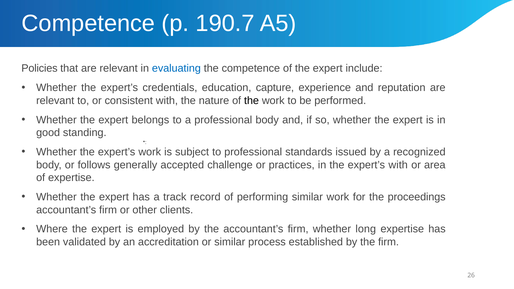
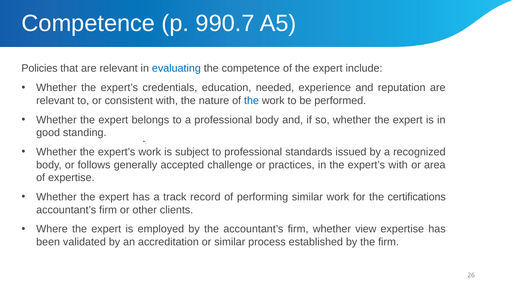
190.7: 190.7 -> 990.7
capture: capture -> needed
the at (251, 101) colour: black -> blue
proceedings: proceedings -> certifications
long: long -> view
